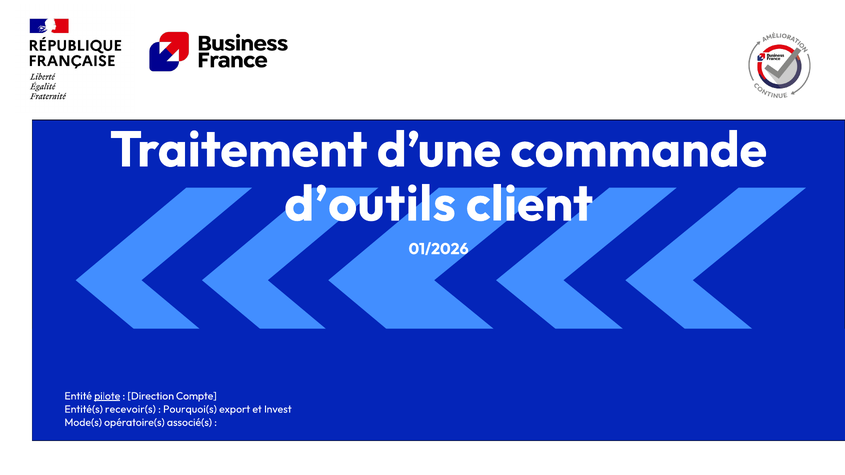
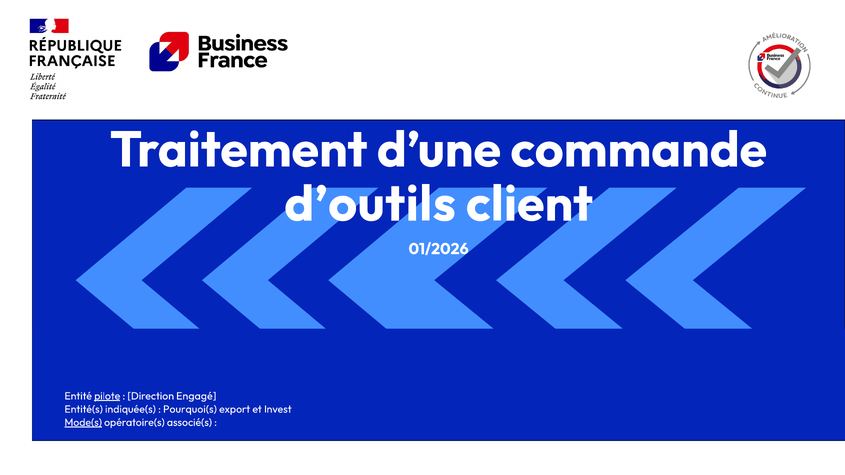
Compte: Compte -> Engagé
recevoir(s: recevoir(s -> indiquée(s
Mode(s underline: none -> present
